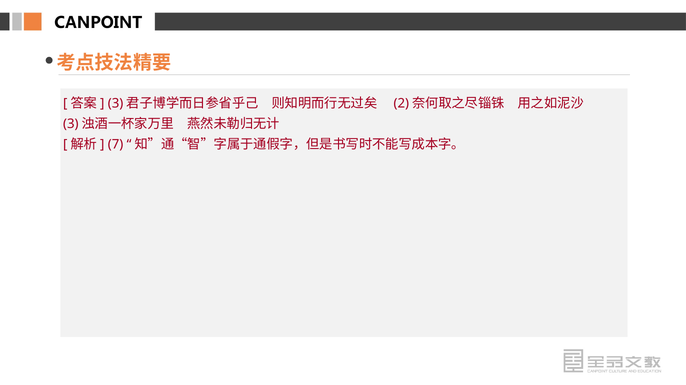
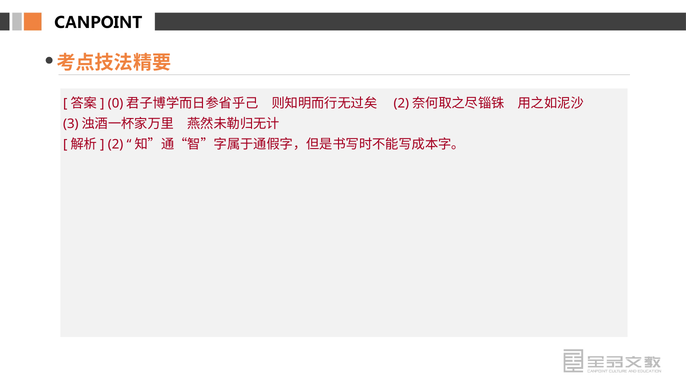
3 at (116, 103): 3 -> 0
7 at (116, 144): 7 -> 2
